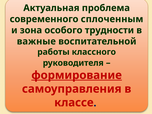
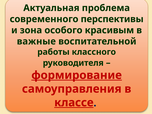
сплоченным: сплоченным -> перспективы
трудности: трудности -> красивым
классе underline: none -> present
